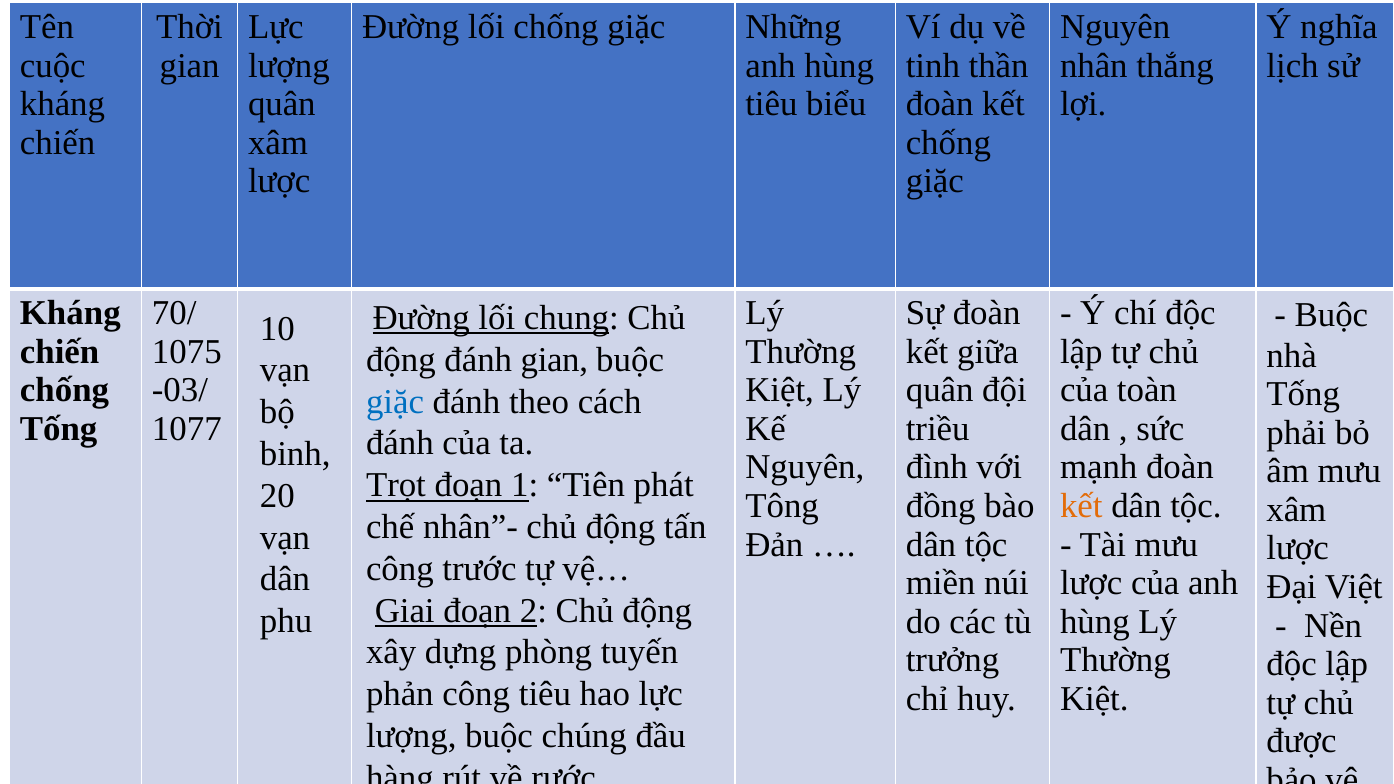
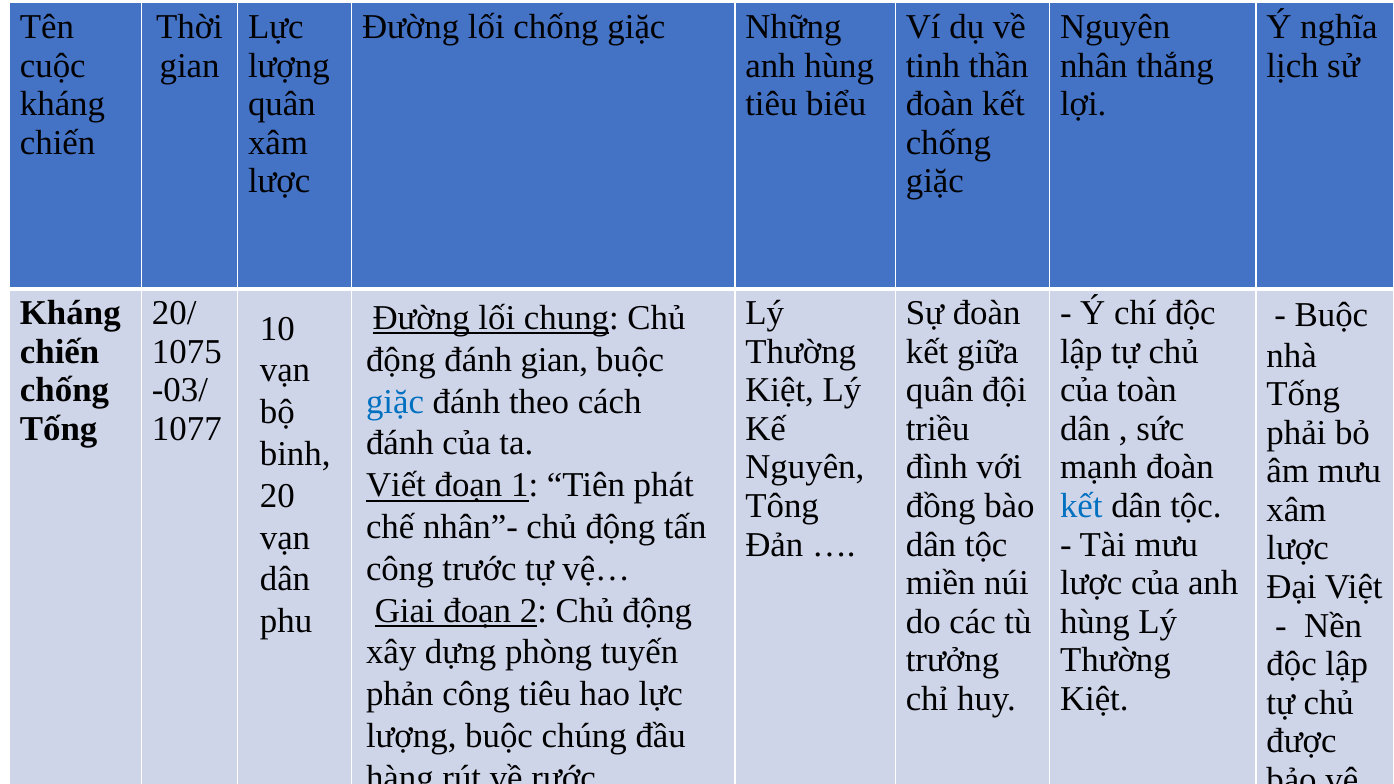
70/: 70/ -> 20/
Trọt: Trọt -> Viết
kết at (1081, 506) colour: orange -> blue
